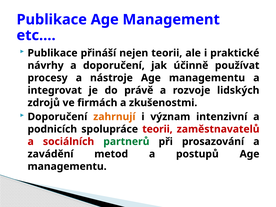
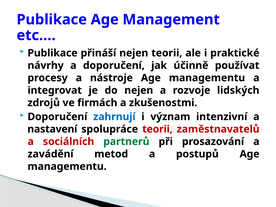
do právě: právě -> nejen
zahrnují colour: orange -> blue
podnicích: podnicích -> nastavení
